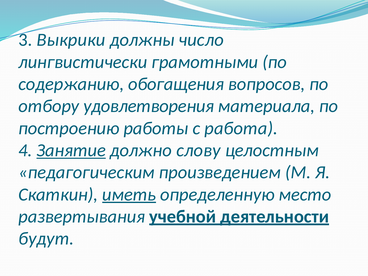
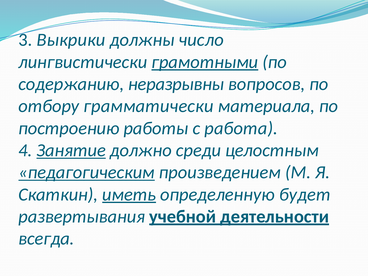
грамотными underline: none -> present
обогащения: обогащения -> неразрывны
удовлетворения: удовлетворения -> грамматически
слову: слову -> среди
педагогическим underline: none -> present
место: место -> будет
будут: будут -> всегда
